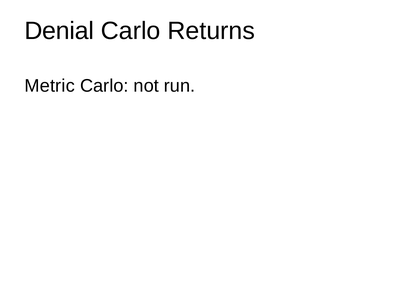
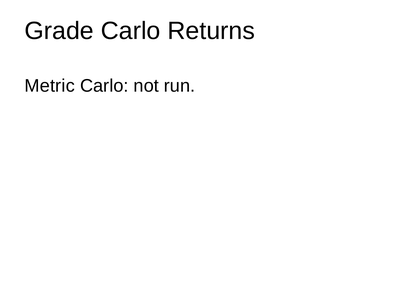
Denial: Denial -> Grade
